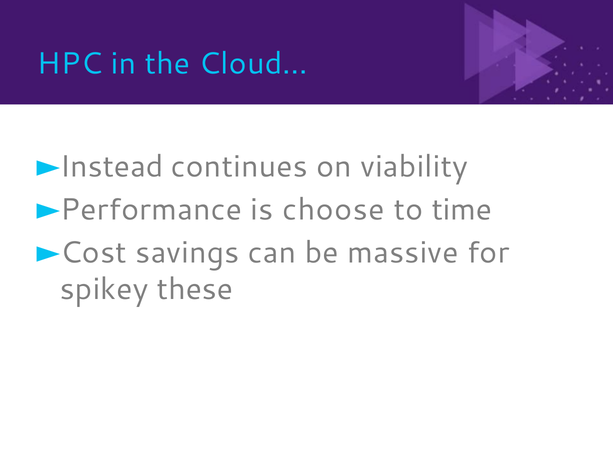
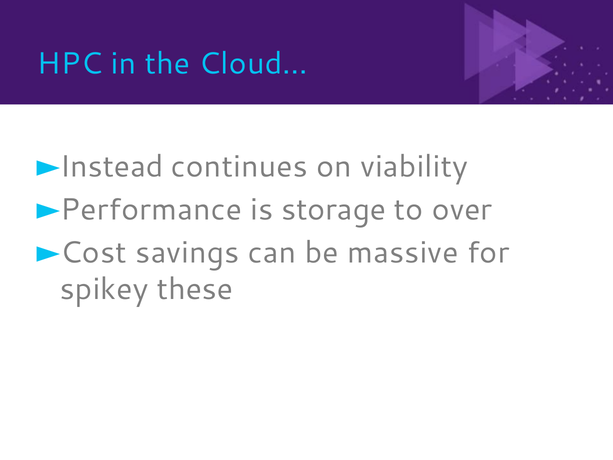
choose: choose -> storage
time: time -> over
